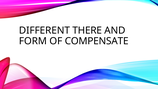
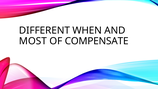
THERE: THERE -> WHEN
FORM: FORM -> MOST
